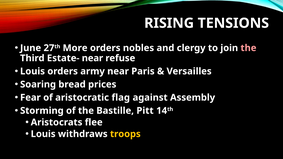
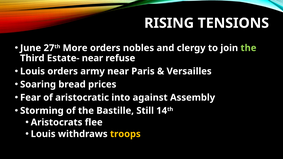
the at (248, 48) colour: pink -> light green
flag: flag -> into
Pitt: Pitt -> Still
